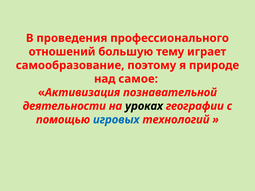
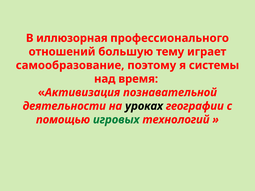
проведения: проведения -> иллюзорная
природе: природе -> системы
самое: самое -> время
игровых colour: blue -> green
